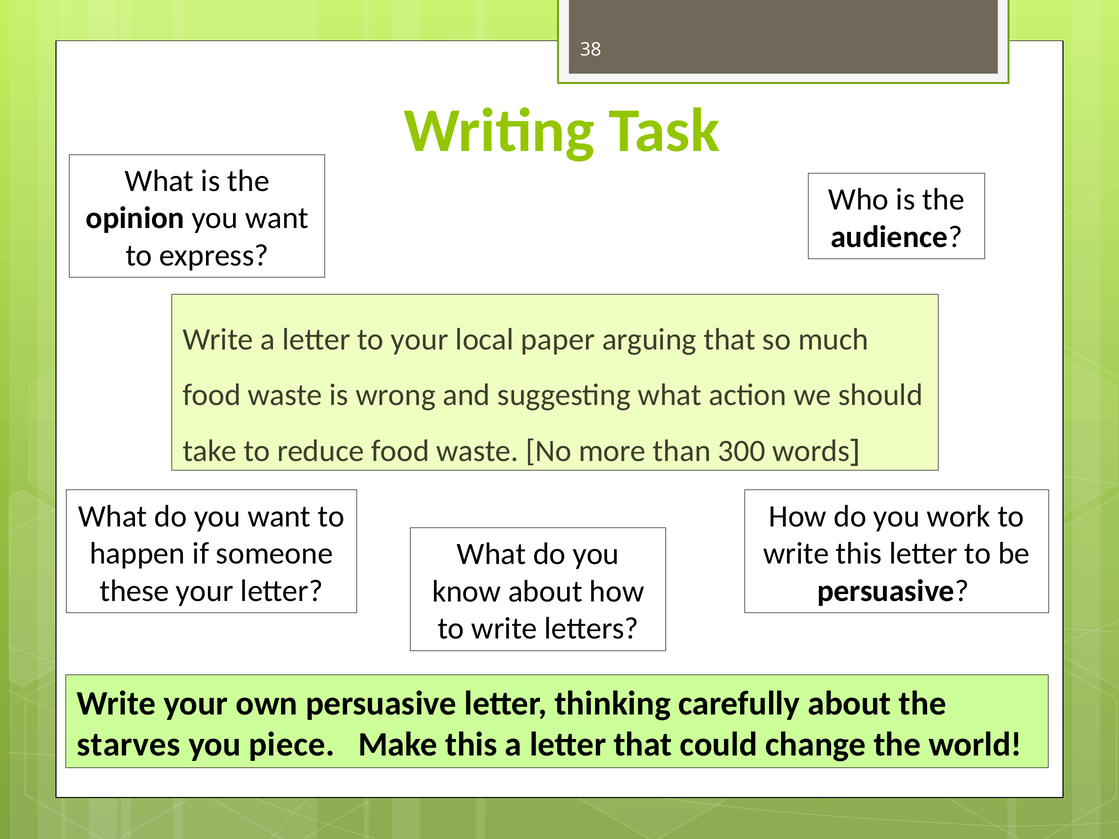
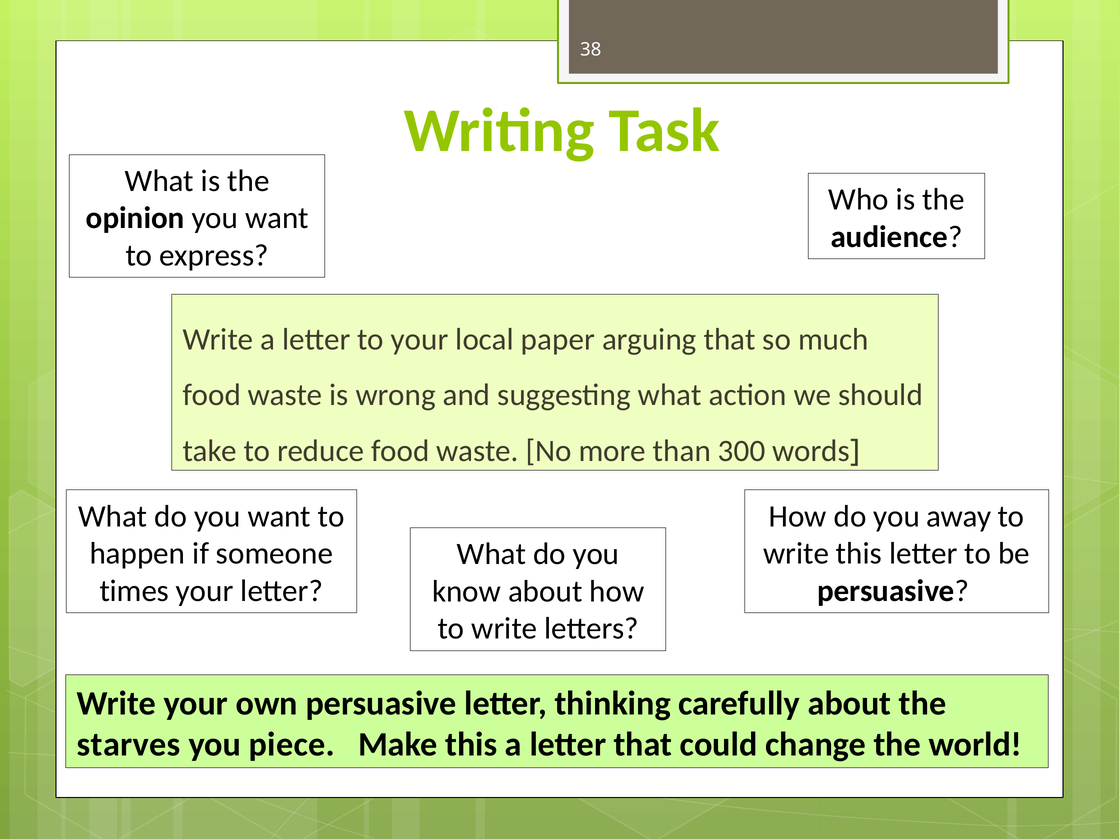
work: work -> away
these: these -> times
